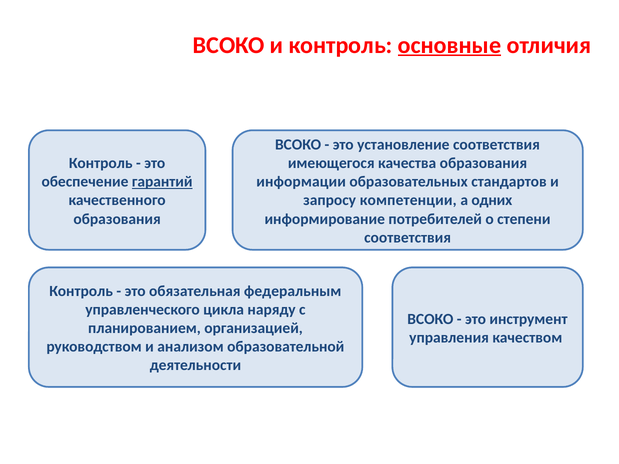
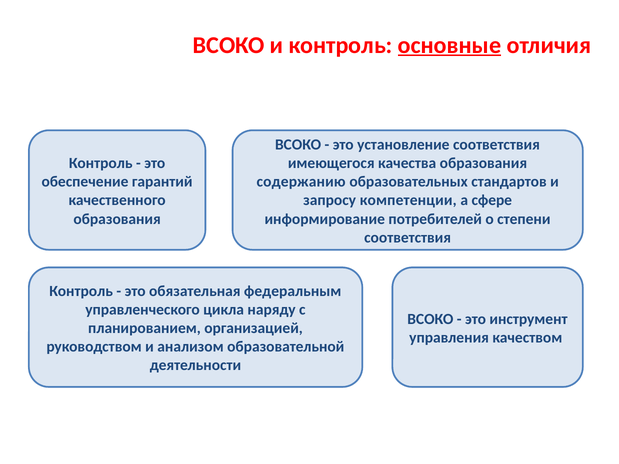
гарантий underline: present -> none
информации: информации -> содержанию
одних: одних -> сфере
